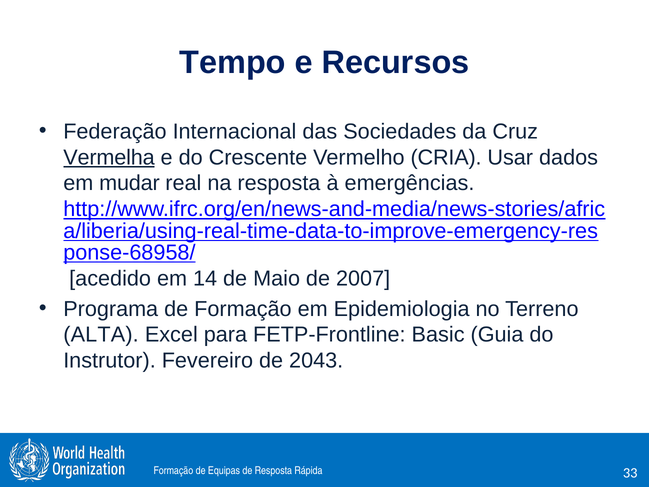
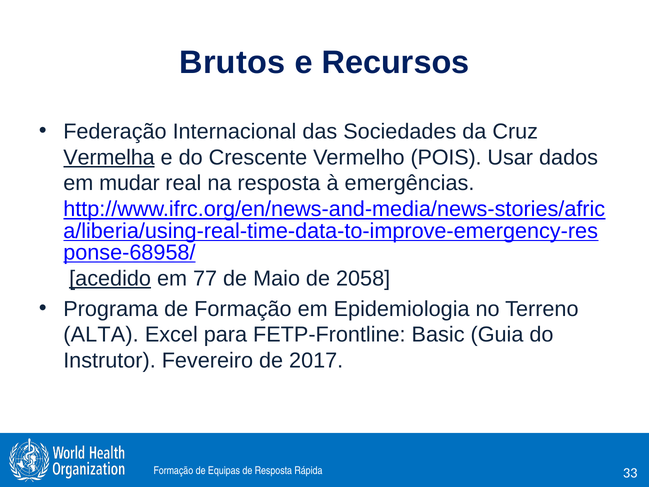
Tempo: Tempo -> Brutos
CRIA: CRIA -> POIS
acedido underline: none -> present
14: 14 -> 77
2007: 2007 -> 2058
2043: 2043 -> 2017
